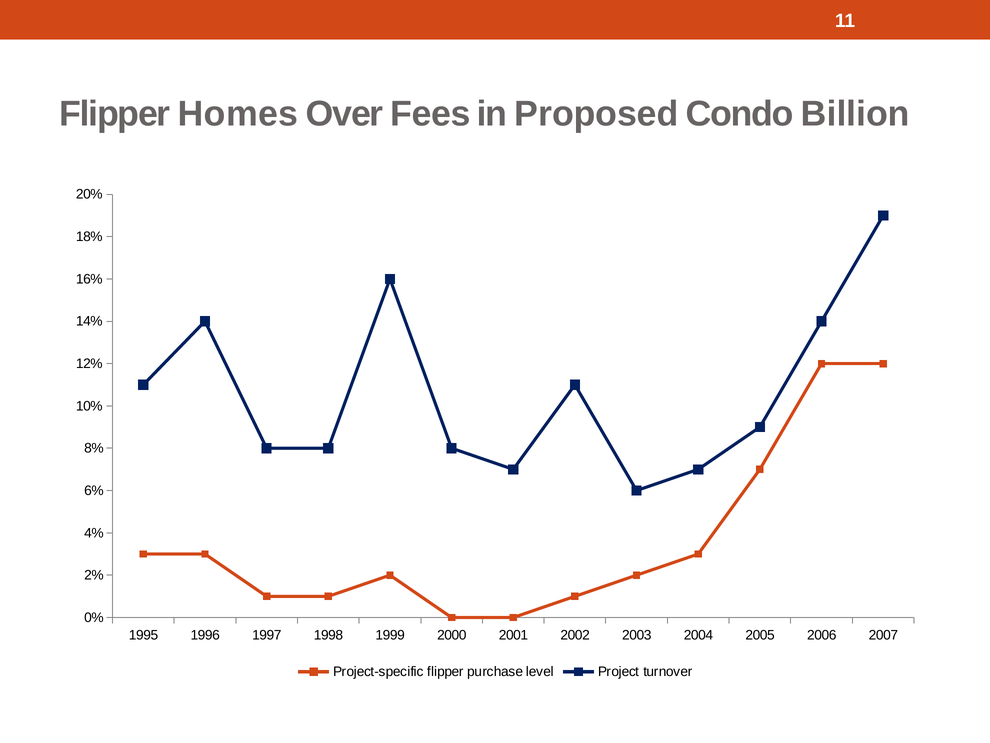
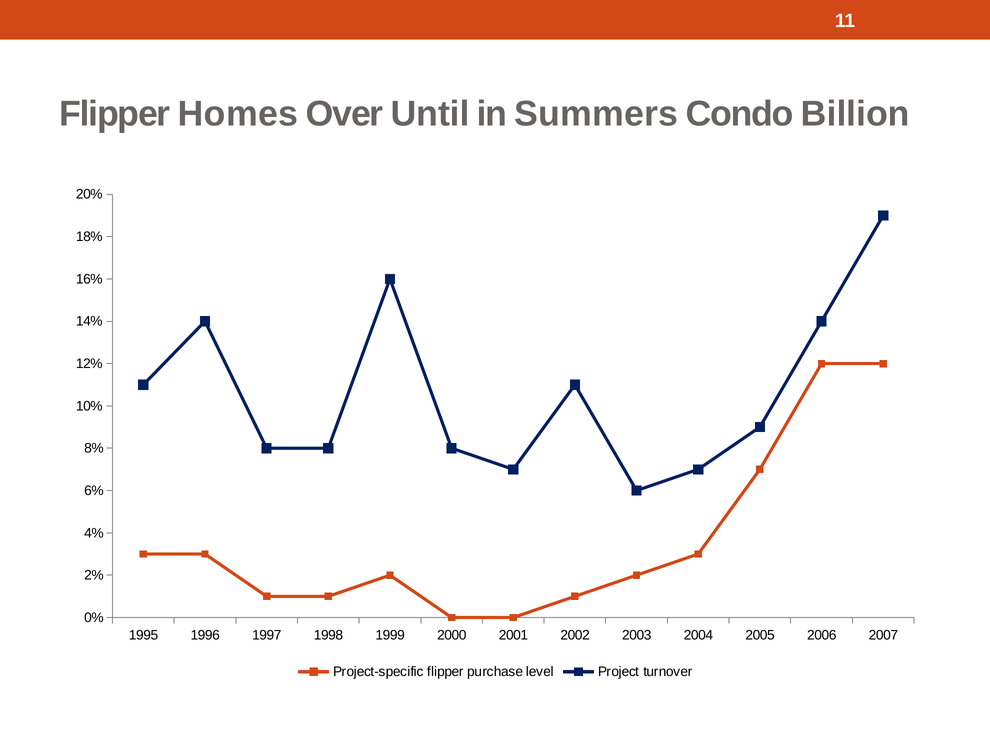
Fees: Fees -> Until
Proposed: Proposed -> Summers
